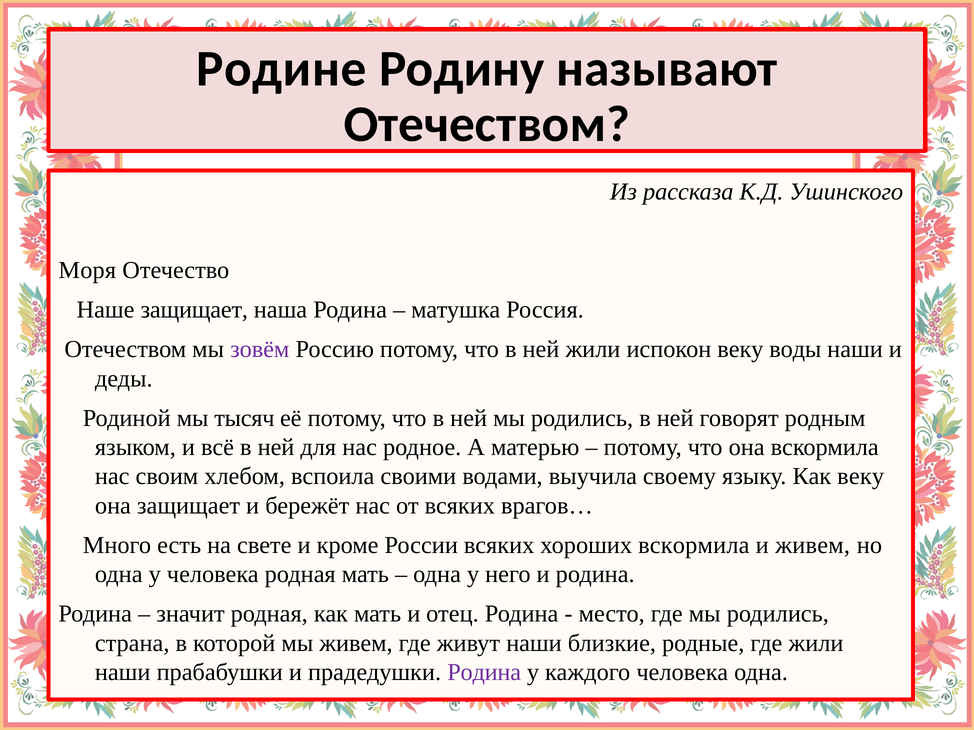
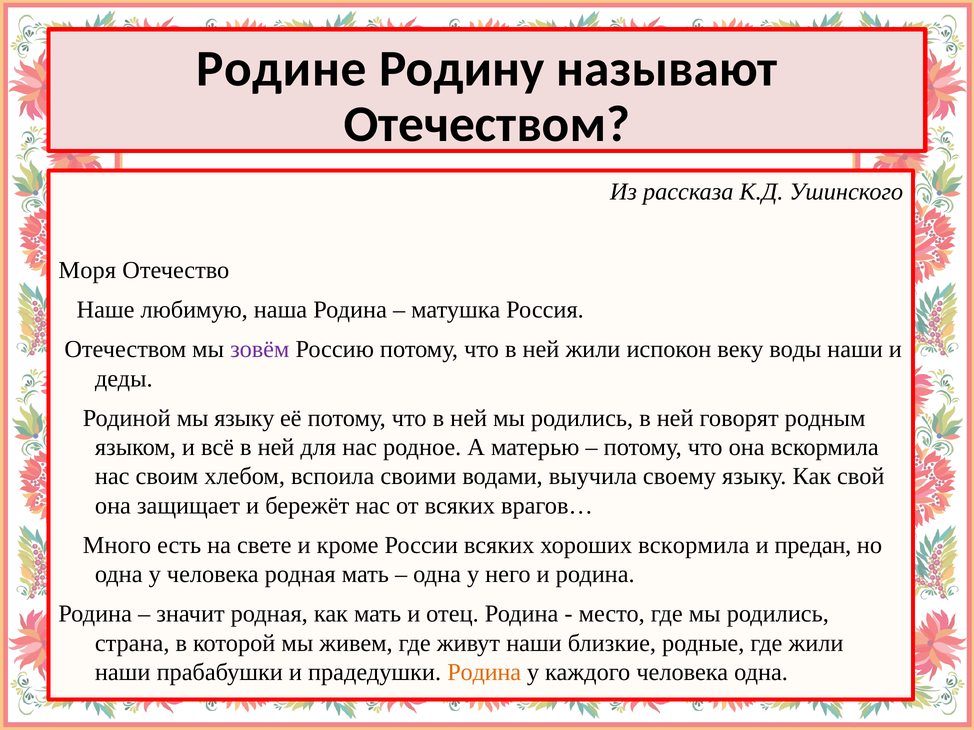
Наше защищает: защищает -> любимую
мы тысяч: тысяч -> языку
Как веку: веку -> свой
и живем: живем -> предан
Родина at (484, 673) colour: purple -> orange
